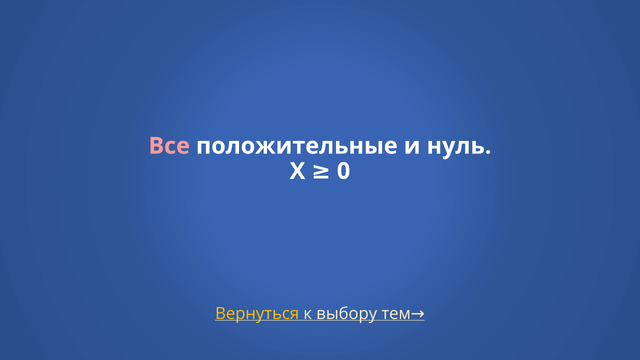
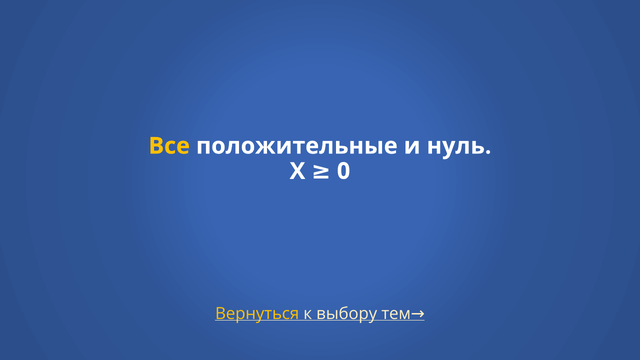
Все colour: pink -> yellow
